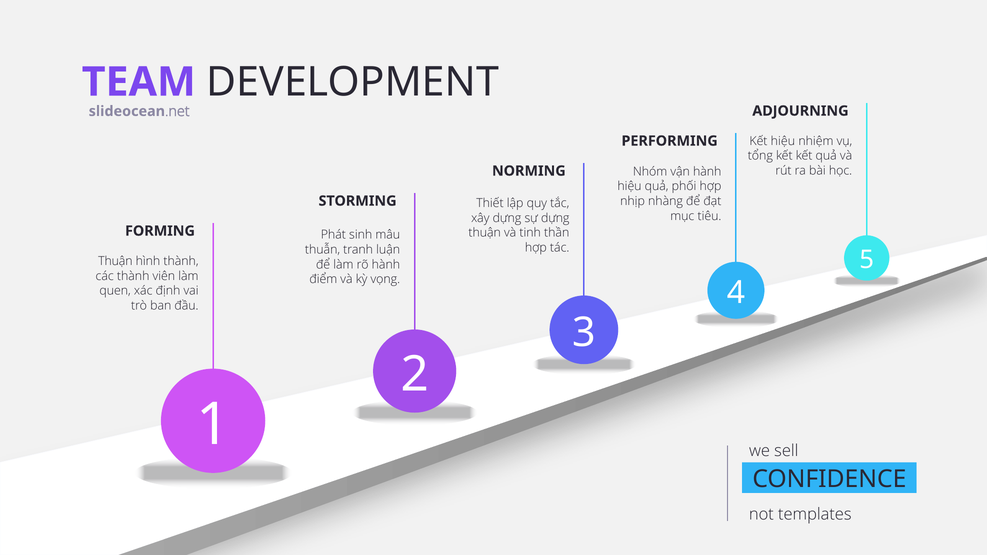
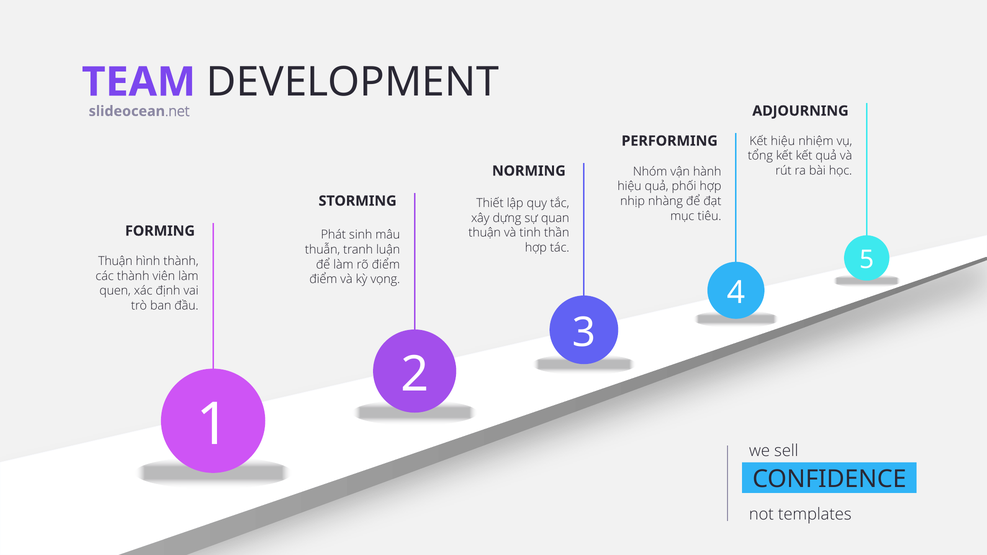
sự dựng: dựng -> quan
rõ hành: hành -> điểm
